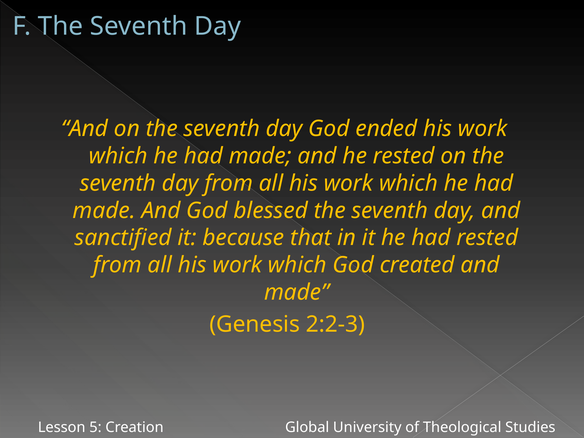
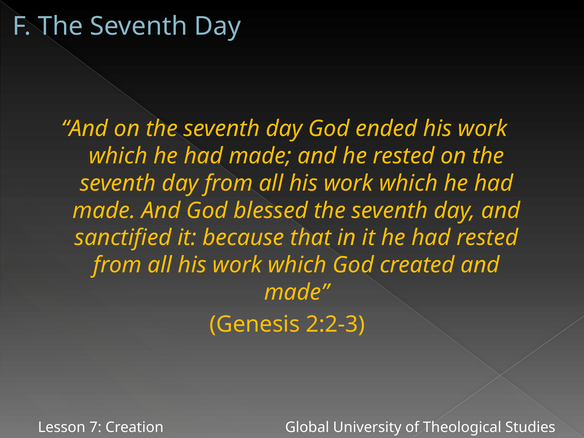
5: 5 -> 7
